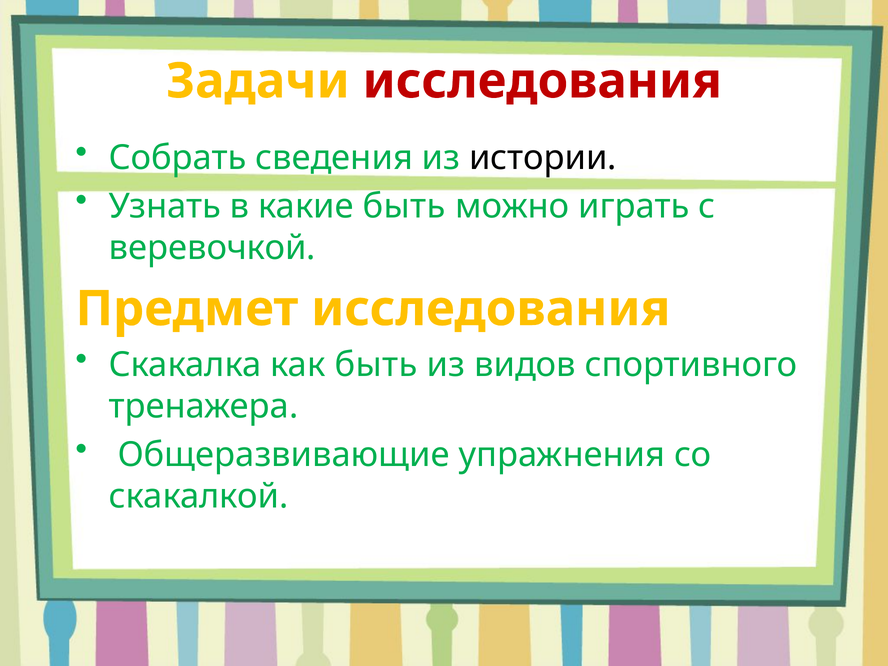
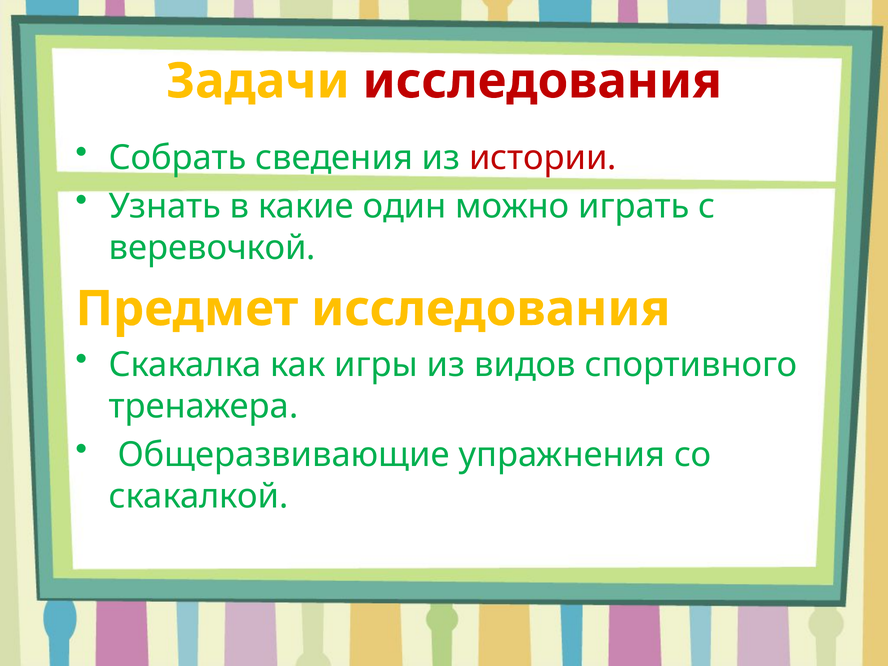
истории colour: black -> red
какие быть: быть -> один
как быть: быть -> игры
